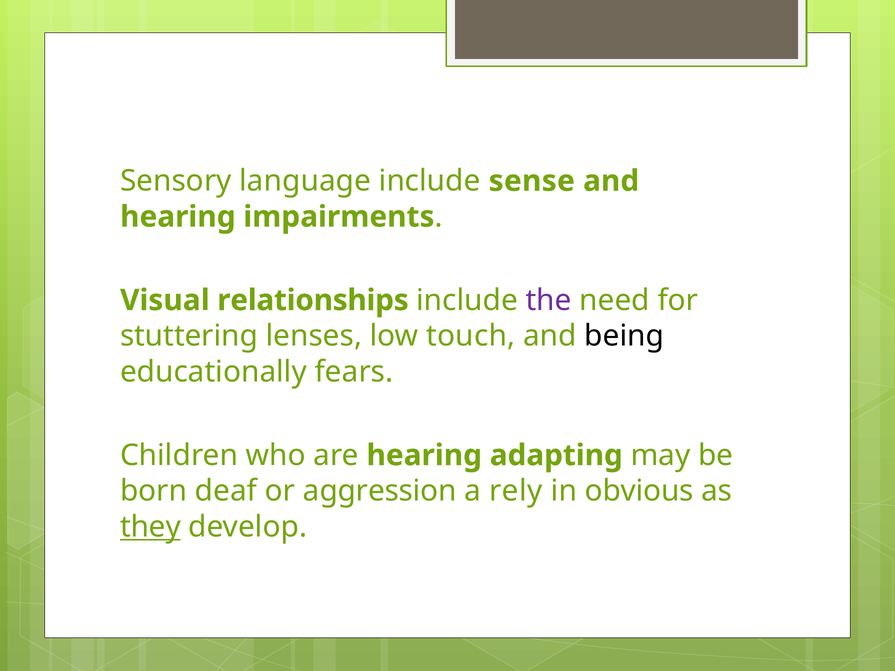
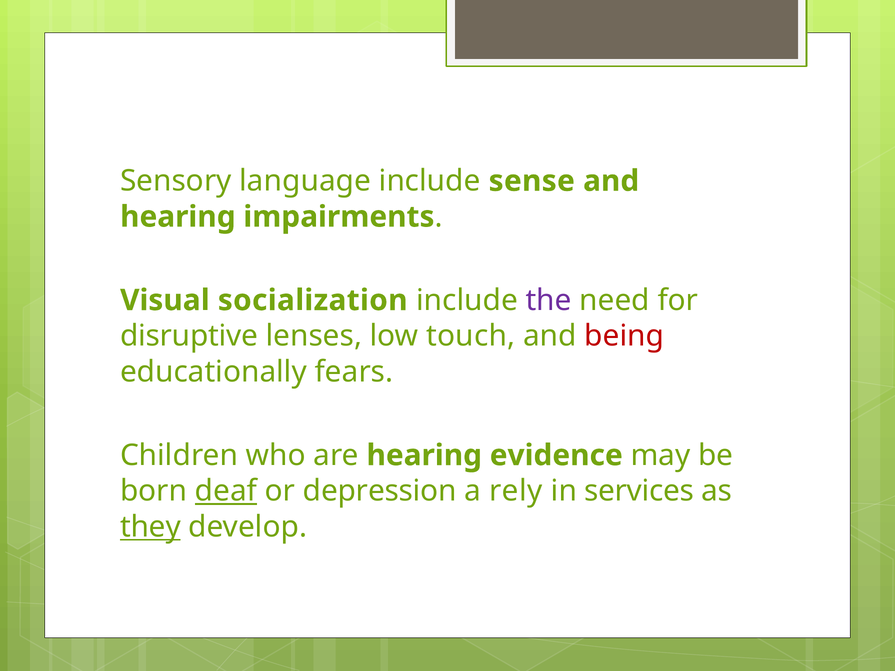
relationships: relationships -> socialization
stuttering: stuttering -> disruptive
being colour: black -> red
adapting: adapting -> evidence
deaf underline: none -> present
aggression: aggression -> depression
obvious: obvious -> services
